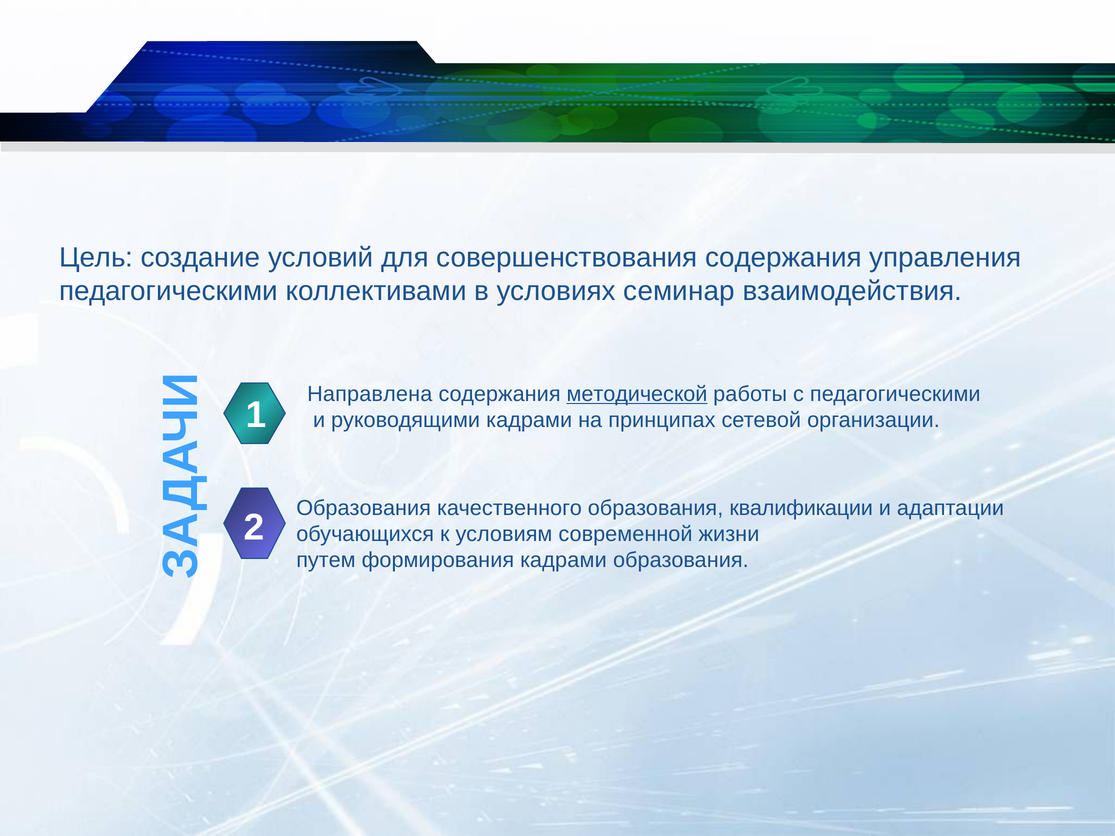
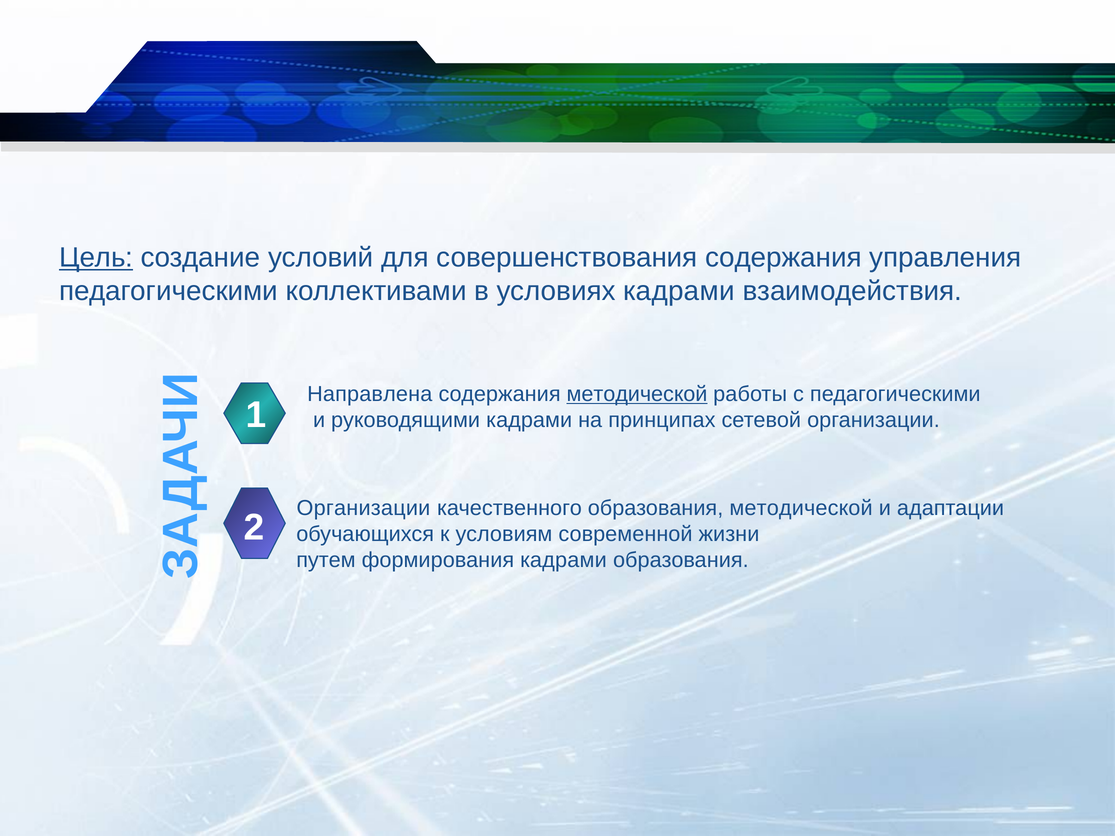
Цель underline: none -> present
условиях семинар: семинар -> кадрами
Образования at (364, 508): Образования -> Организации
образования квалификации: квалификации -> методической
